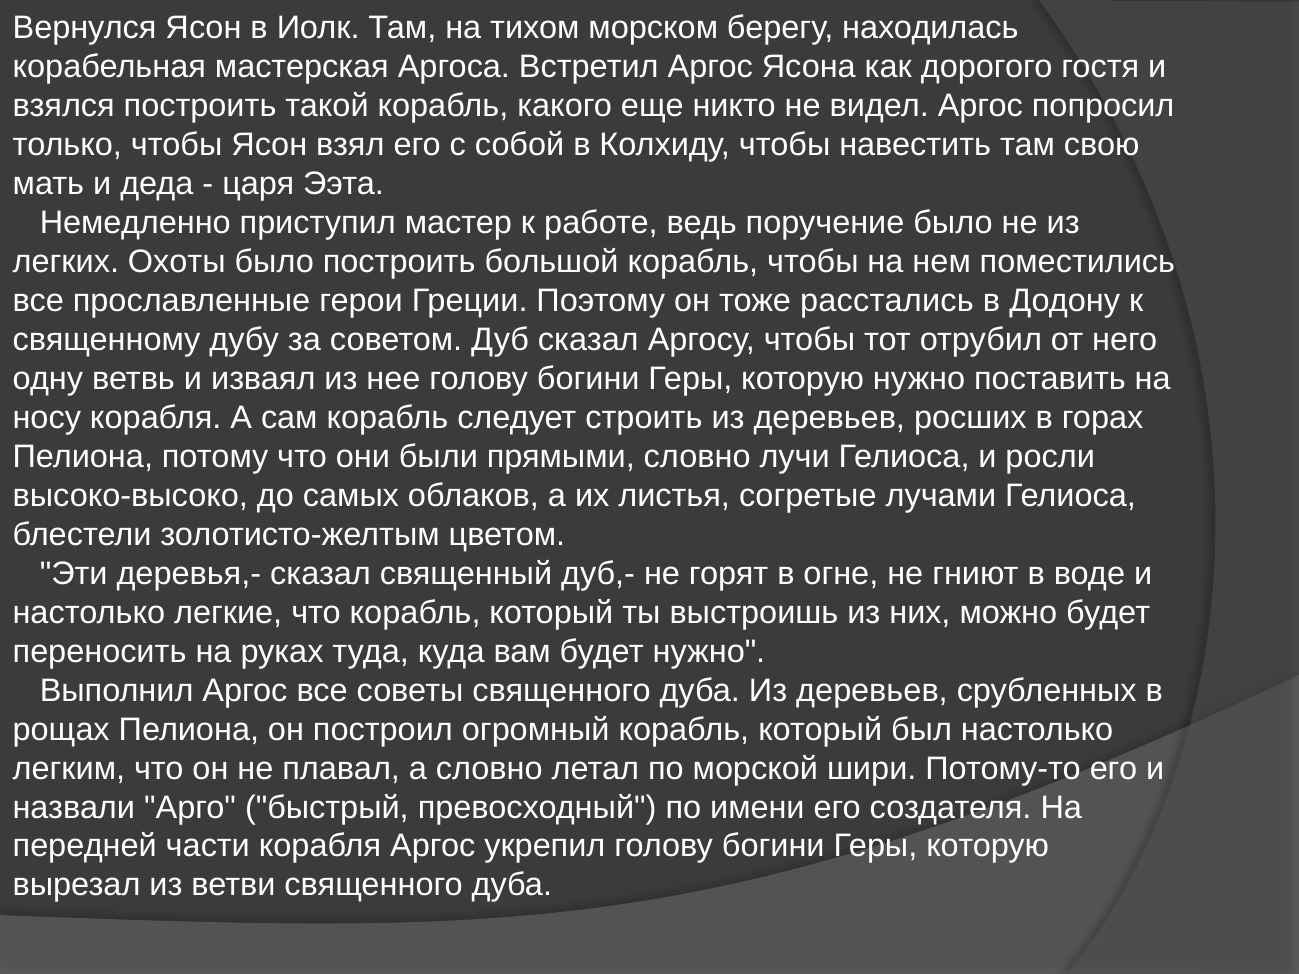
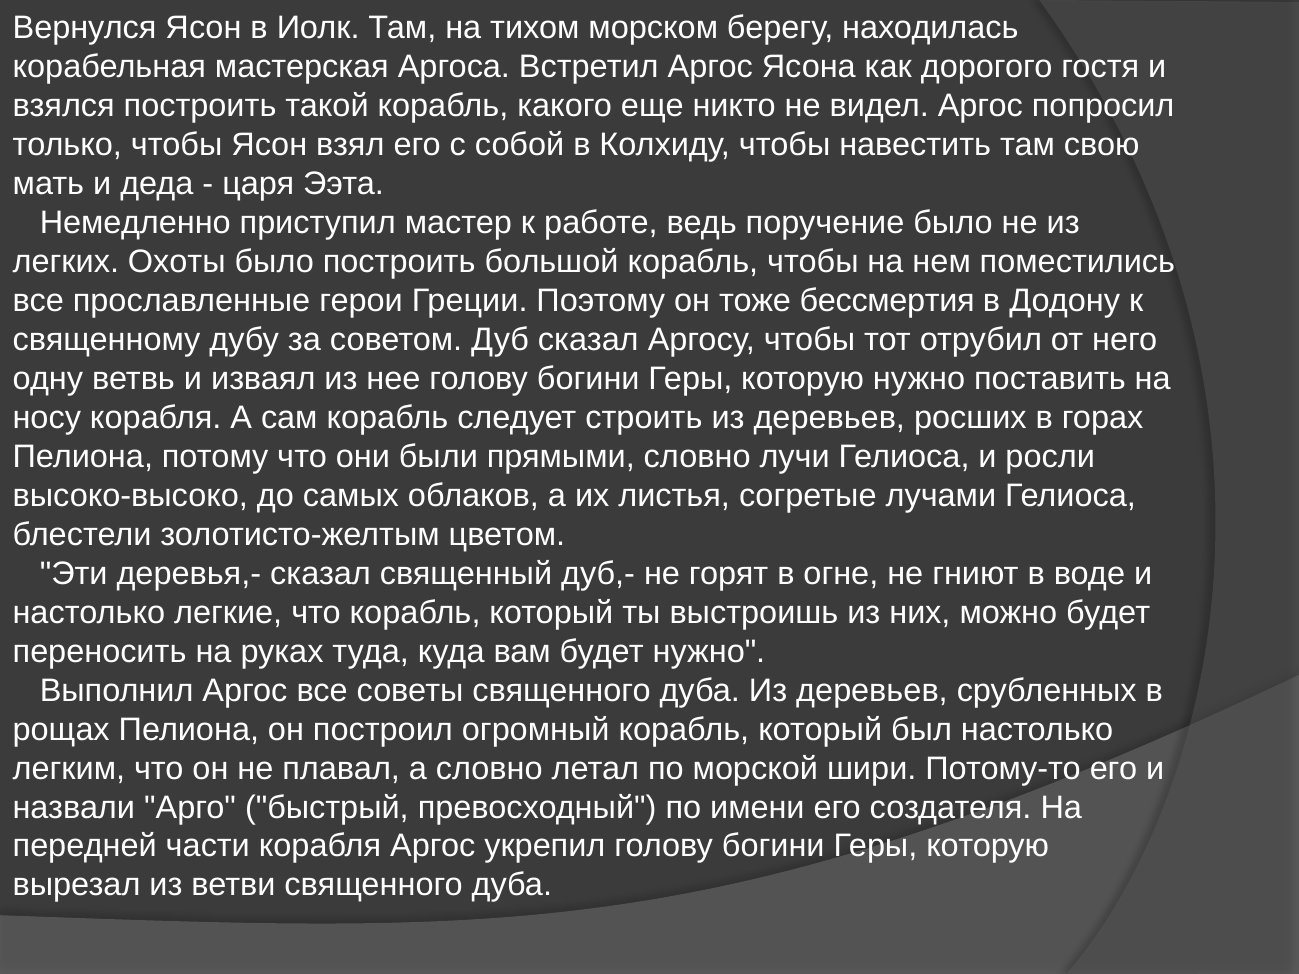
расстались: расстались -> бессмертия
